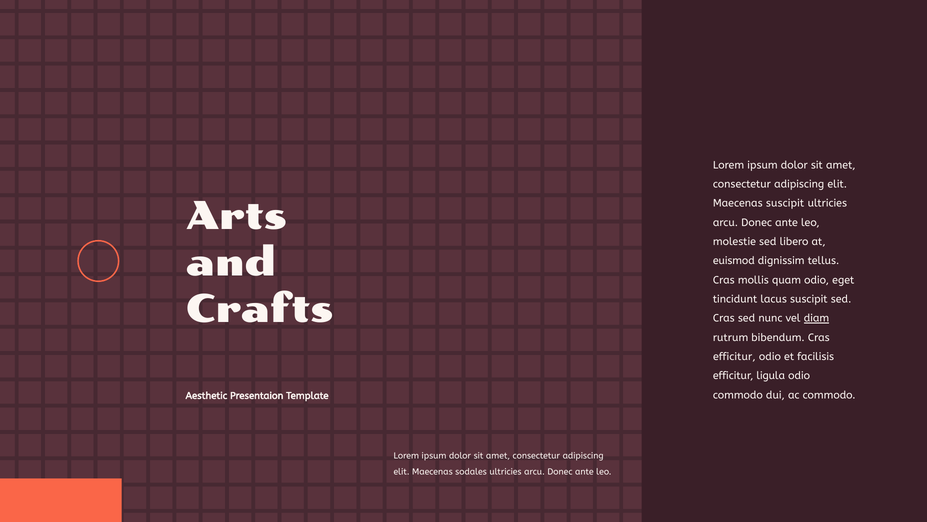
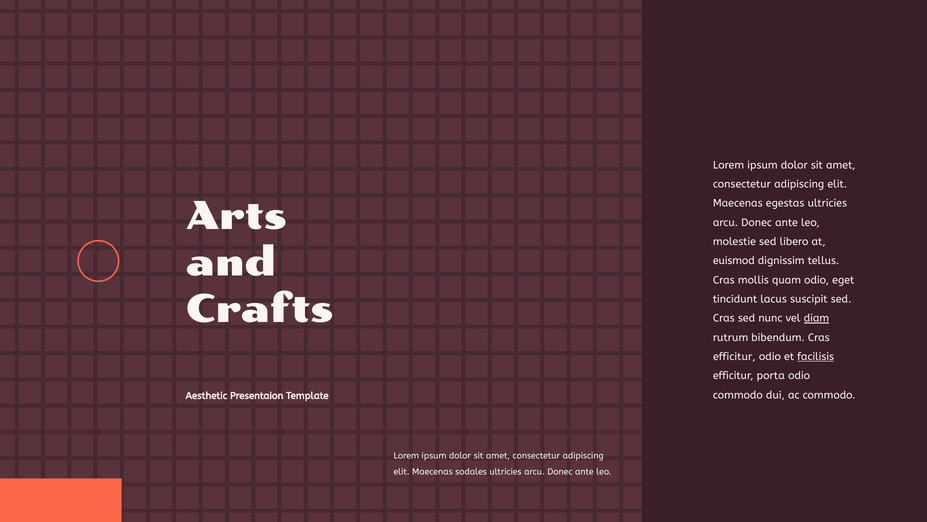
Maecenas suscipit: suscipit -> egestas
facilisis underline: none -> present
ligula: ligula -> porta
